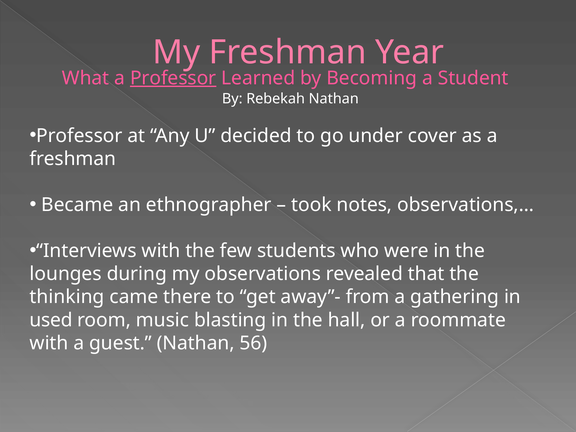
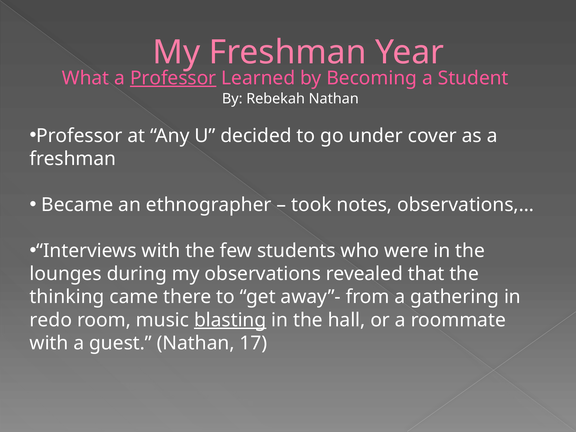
used: used -> redo
blasting underline: none -> present
56: 56 -> 17
